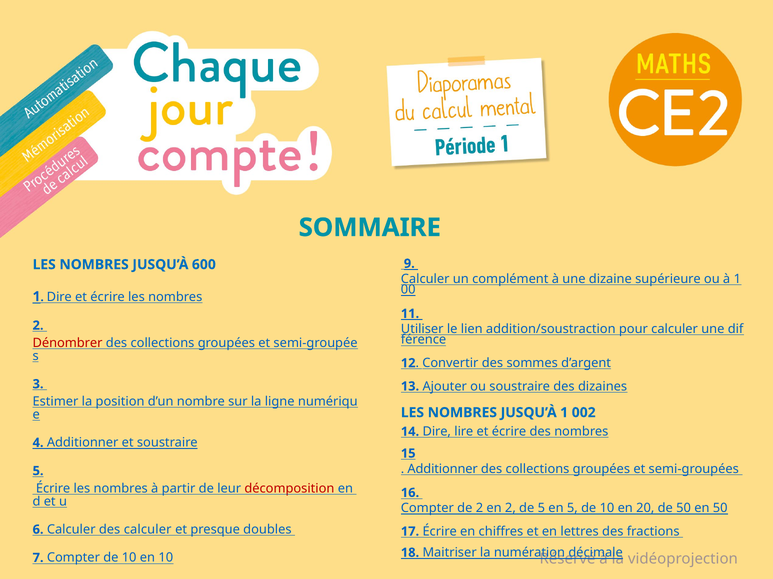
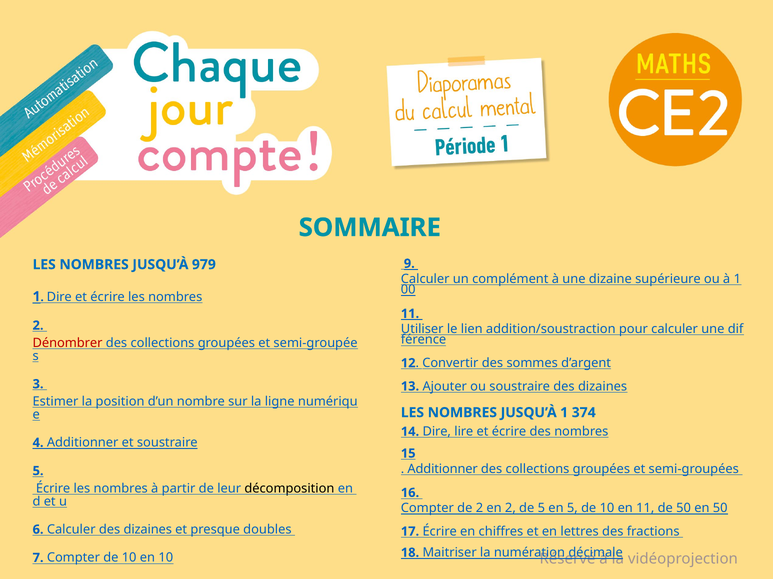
600: 600 -> 979
002: 002 -> 374
décomposition colour: red -> black
en 20: 20 -> 11
Calculer des calculer: calculer -> dizaines
